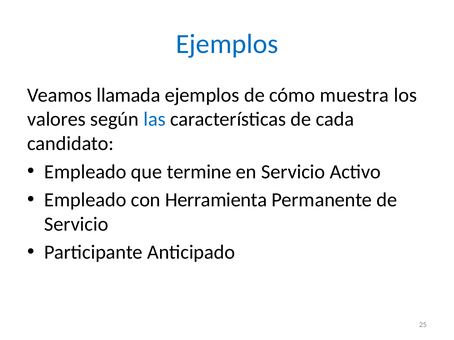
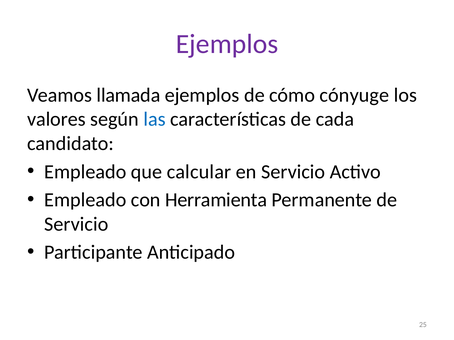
Ejemplos at (227, 44) colour: blue -> purple
muestra: muestra -> cónyuge
termine: termine -> calcular
